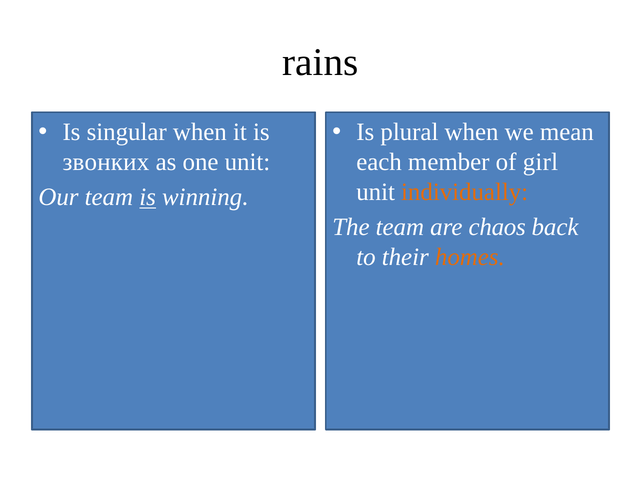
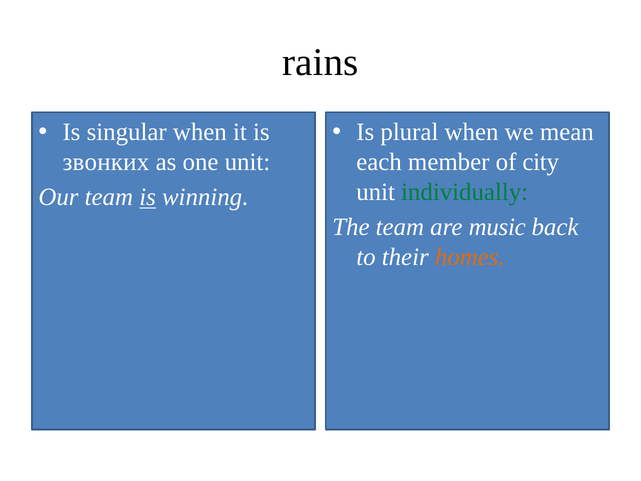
girl: girl -> city
individually colour: orange -> green
chaos: chaos -> music
